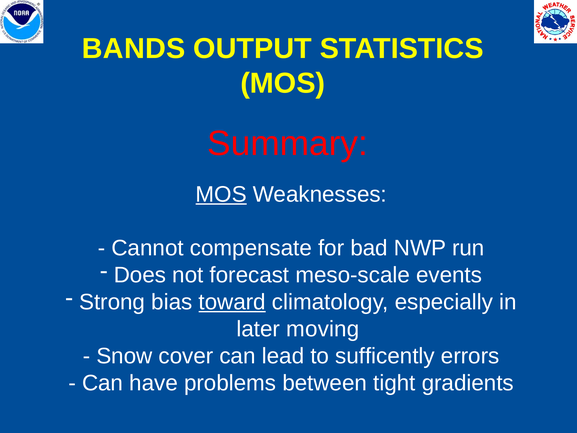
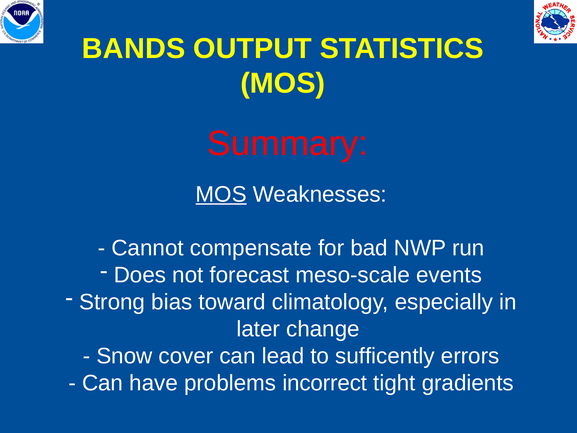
toward underline: present -> none
moving: moving -> change
between: between -> incorrect
